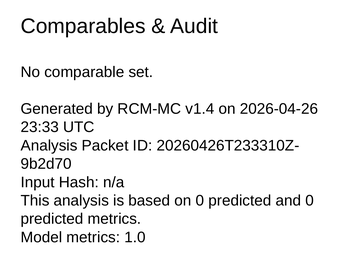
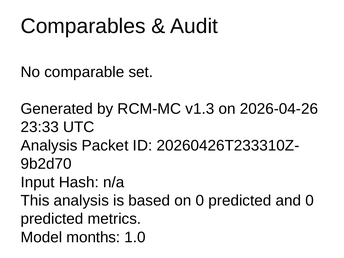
v1.4: v1.4 -> v1.3
Model metrics: metrics -> months
